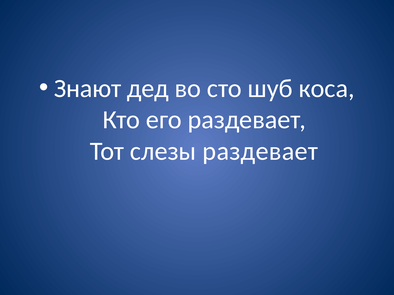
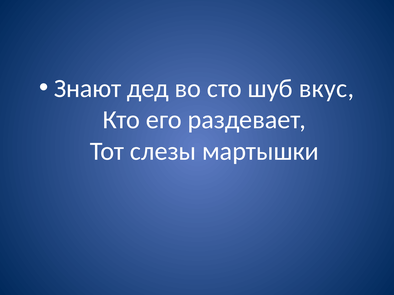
коса: коса -> вкус
слезы раздевает: раздевает -> мартышки
